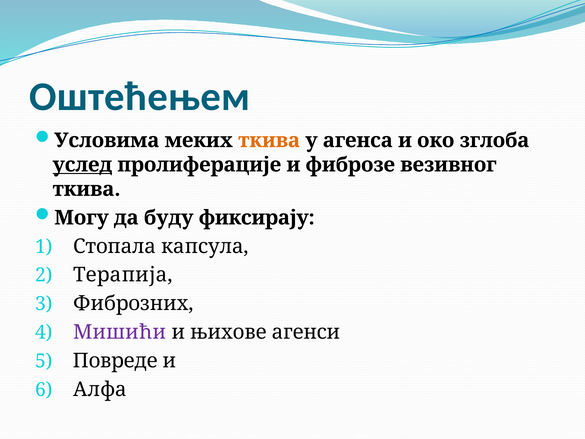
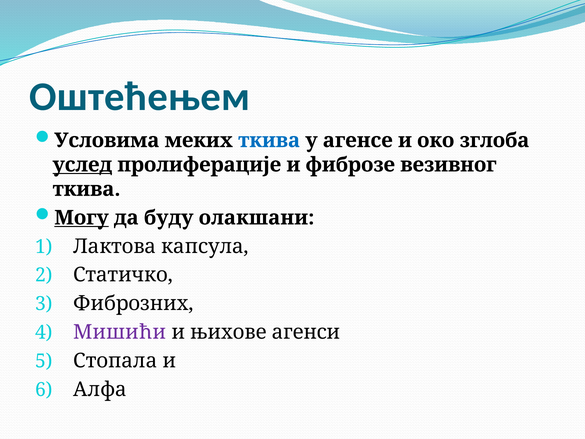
ткива at (269, 140) colour: orange -> blue
агенса: агенса -> агенсе
Могу underline: none -> present
фиксирају: фиксирају -> олакшани
Стопала: Стопала -> Лактова
Терапија: Терапија -> Статичко
Повреде: Повреде -> Стопала
